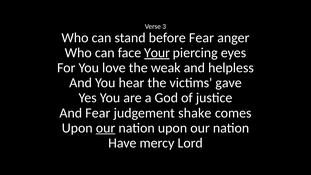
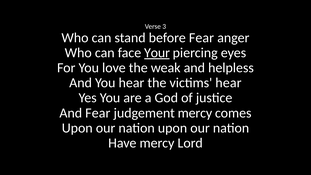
victims gave: gave -> hear
judgement shake: shake -> mercy
our at (106, 128) underline: present -> none
